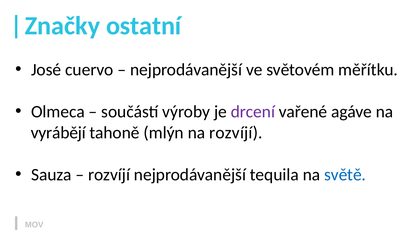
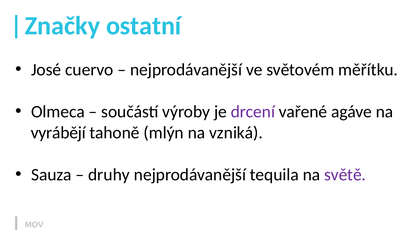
na rozvíjí: rozvíjí -> vzniká
rozvíjí at (109, 174): rozvíjí -> druhy
světě colour: blue -> purple
